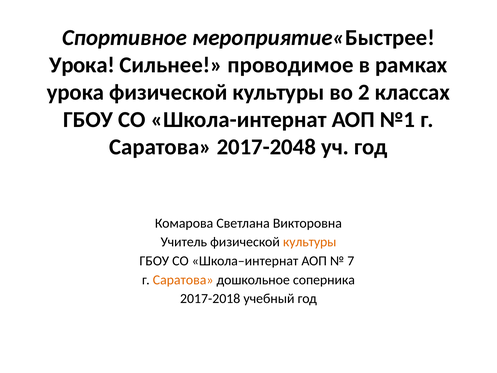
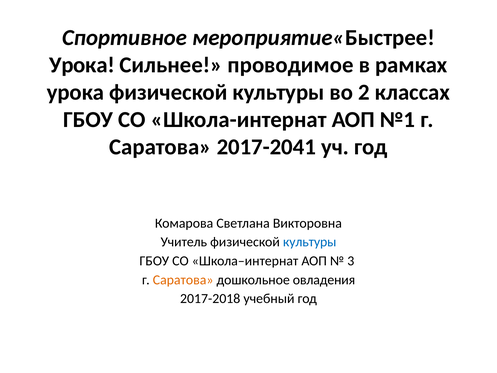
2017-2048: 2017-2048 -> 2017-2041
культуры at (310, 242) colour: orange -> blue
7: 7 -> 3
соперника: соперника -> овладения
